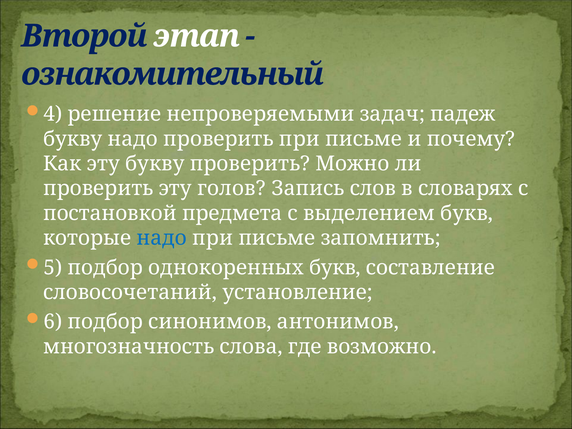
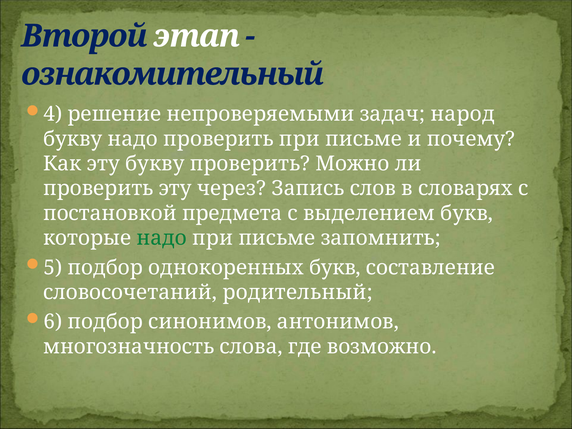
падеж: падеж -> народ
голов: голов -> через
надо at (162, 238) colour: blue -> green
установление: установление -> родительный
